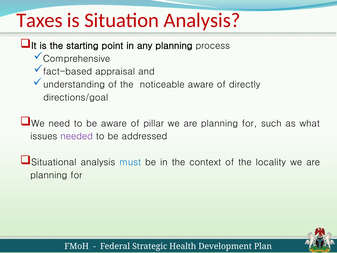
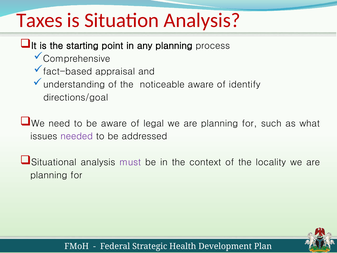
directly: directly -> identify
pillar: pillar -> legal
must colour: blue -> purple
